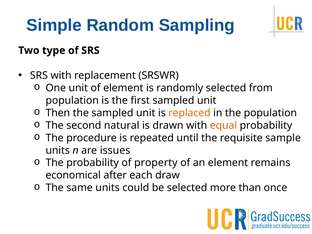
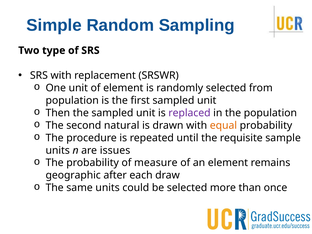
replaced colour: orange -> purple
property: property -> measure
economical: economical -> geographic
